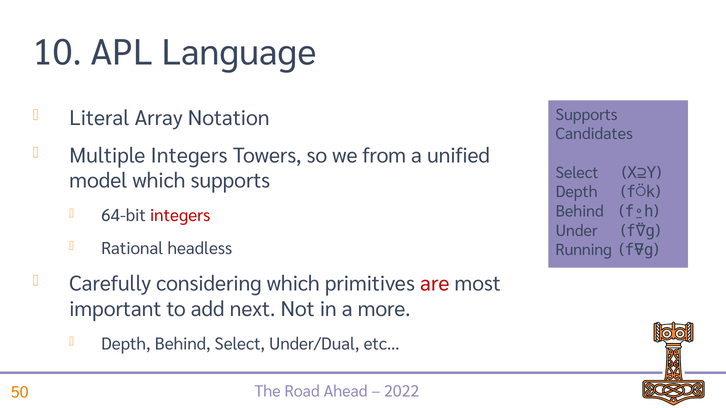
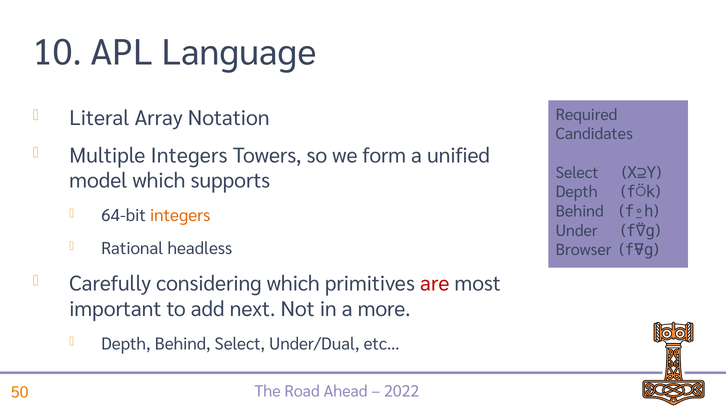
Supports at (587, 115): Supports -> Required
from: from -> form
integers at (180, 216) colour: red -> orange
Running: Running -> Browser
